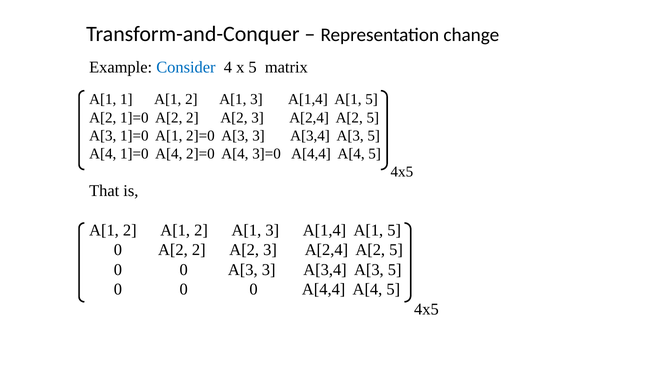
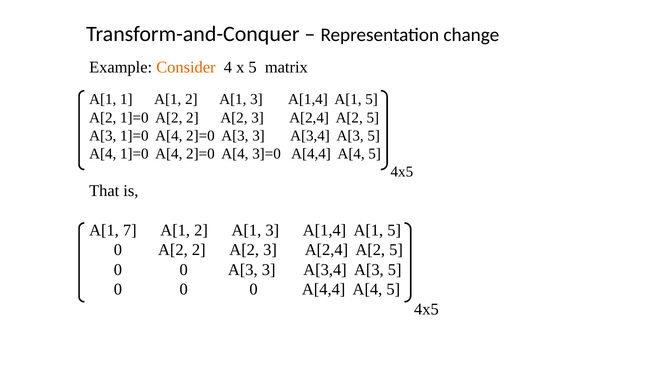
Consider colour: blue -> orange
A[3 1]=0 A[1: A[1 -> A[4
2 at (130, 230): 2 -> 7
